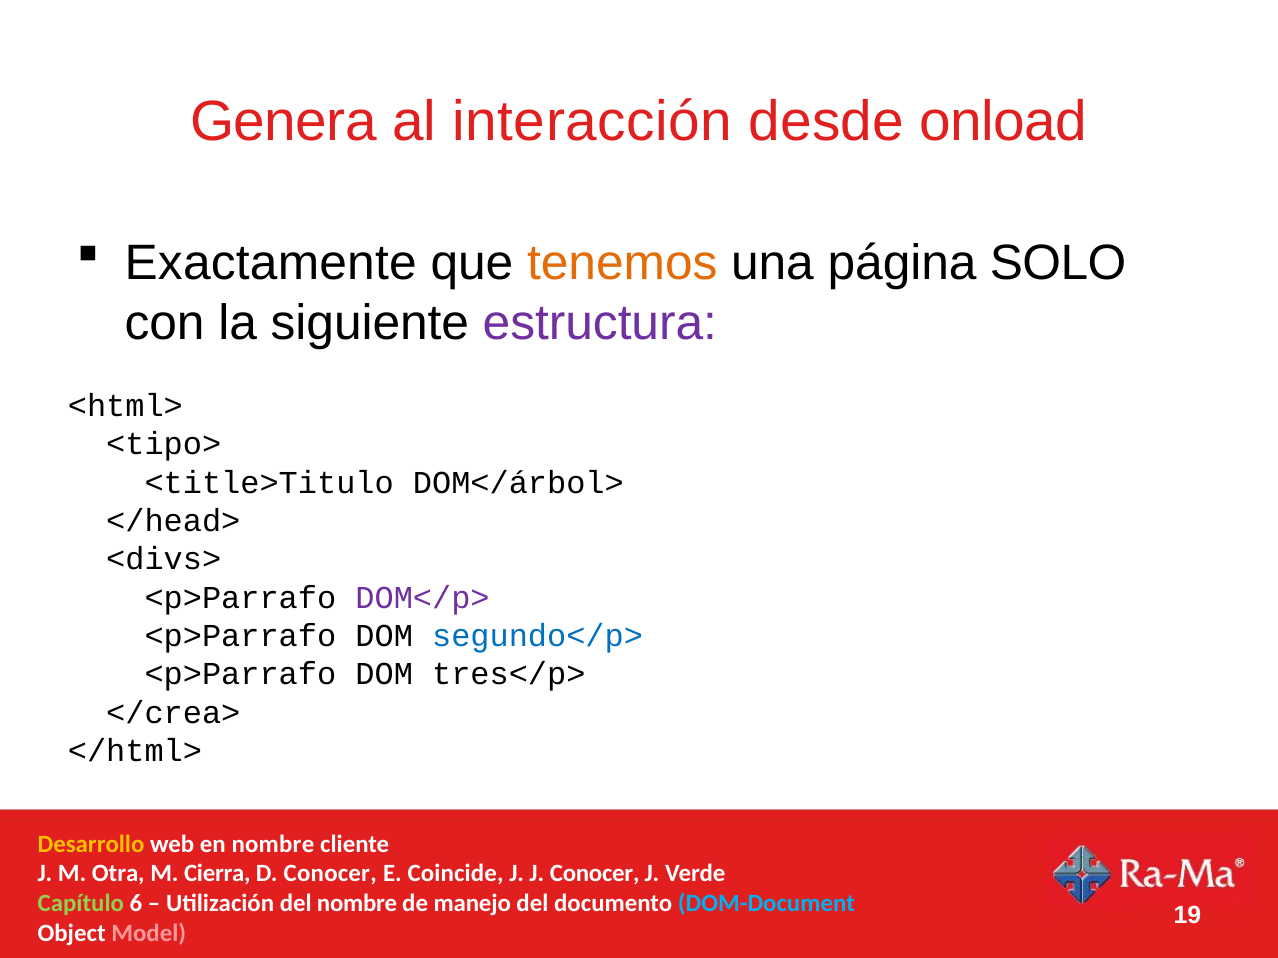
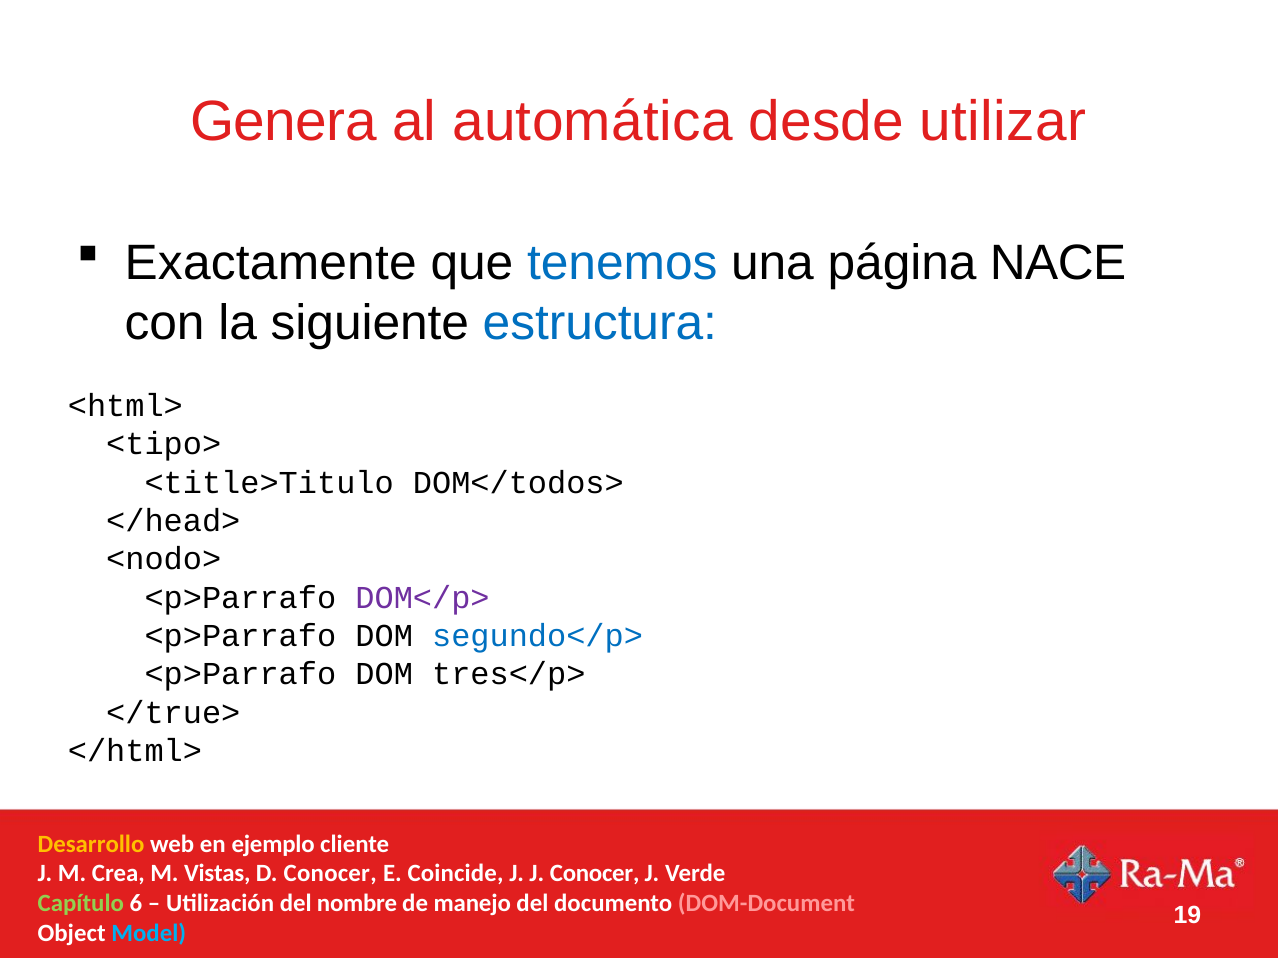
interacción: interacción -> automática
onload: onload -> utilizar
tenemos colour: orange -> blue
SOLO: SOLO -> NACE
estructura colour: purple -> blue
DOM</árbol>: DOM</árbol> -> DOM</todos>
<divs>: <divs> -> <nodo>
</crea>: </crea> -> </true>
en nombre: nombre -> ejemplo
Otra: Otra -> Crea
Cierra: Cierra -> Vistas
DOM-Document colour: light blue -> pink
Model colour: pink -> light blue
